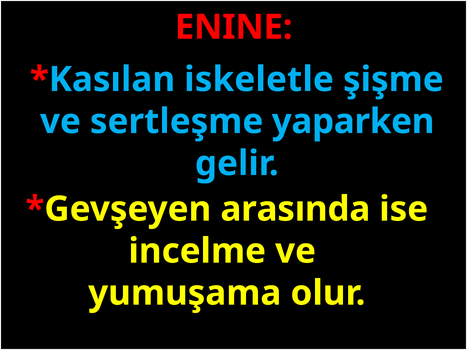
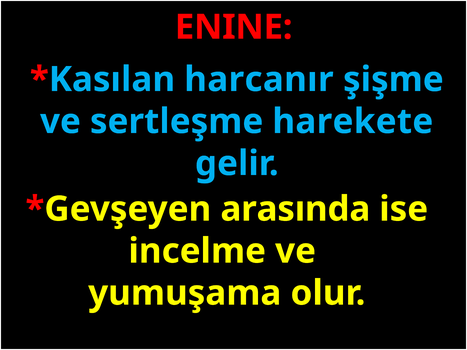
iskeletle: iskeletle -> harcanır
yaparken: yaparken -> harekete
